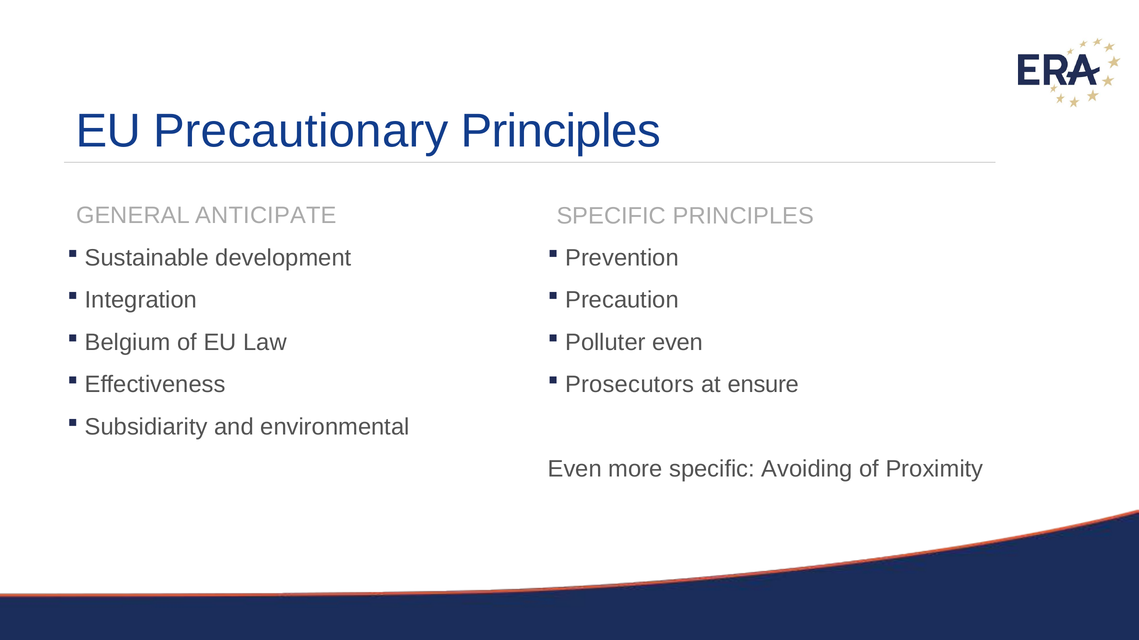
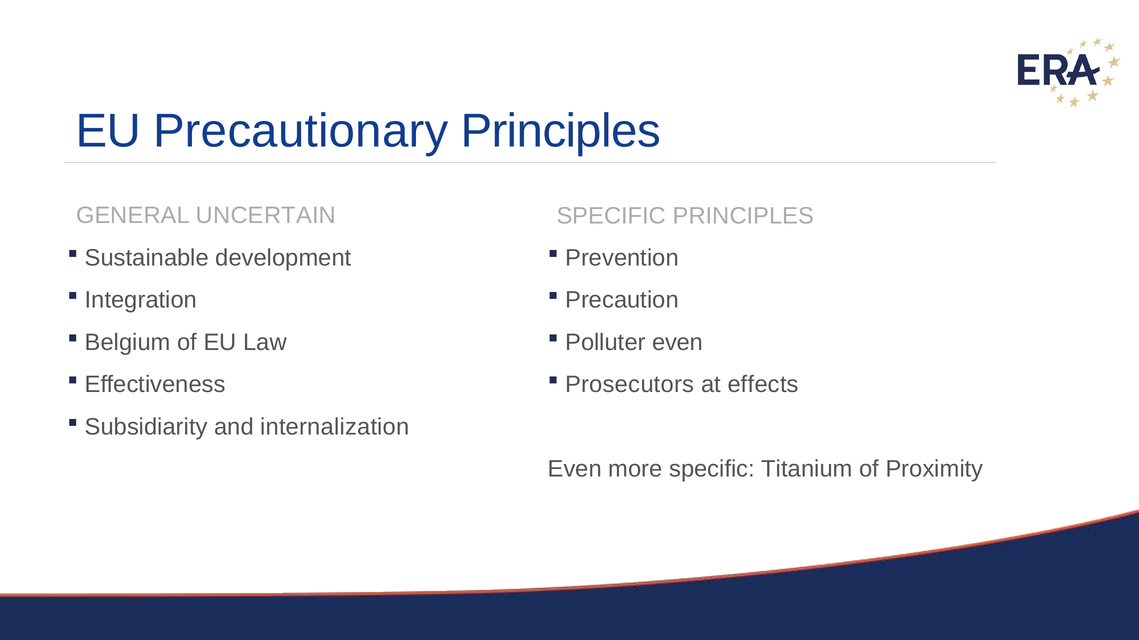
ANTICIPATE: ANTICIPATE -> UNCERTAIN
ensure: ensure -> effects
environmental: environmental -> internalization
Avoiding: Avoiding -> Titanium
